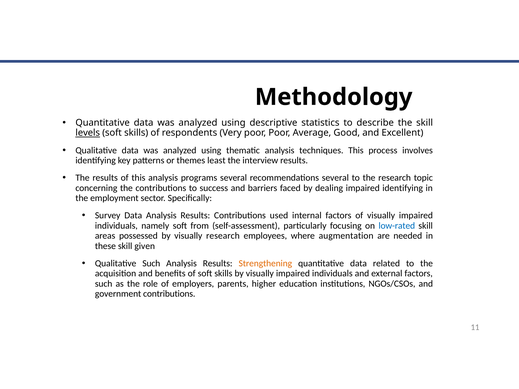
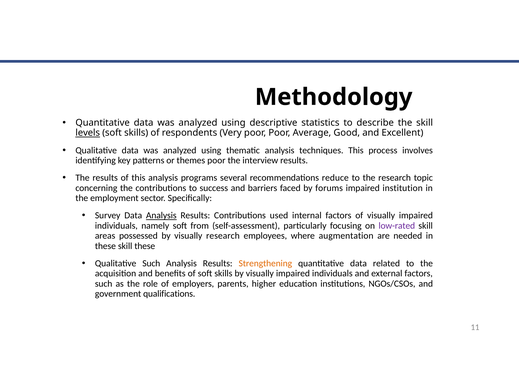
themes least: least -> poor
recommendations several: several -> reduce
dealing: dealing -> forums
impaired identifying: identifying -> institution
Analysis at (161, 216) underline: none -> present
low-rated colour: blue -> purple
skill given: given -> these
government contributions: contributions -> qualifications
